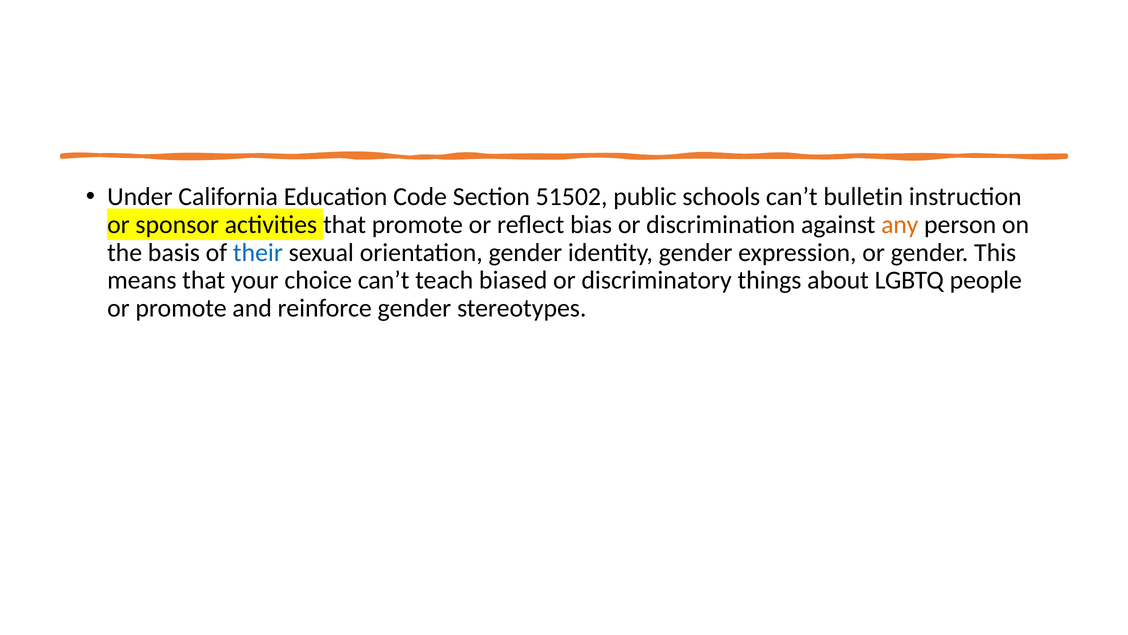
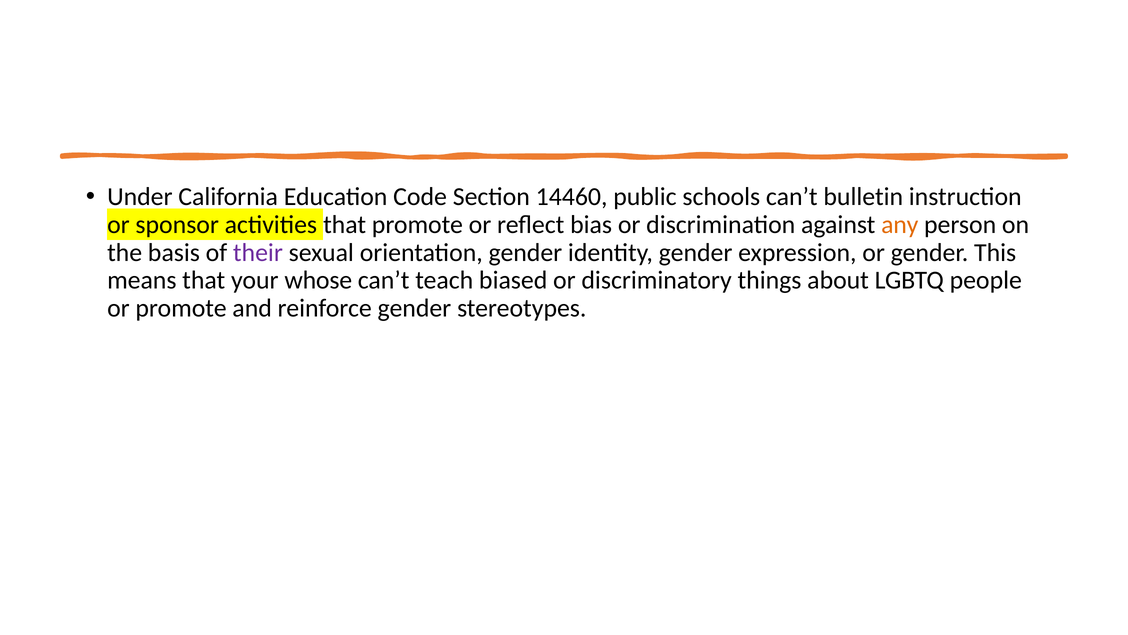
51502: 51502 -> 14460
their colour: blue -> purple
choice: choice -> whose
